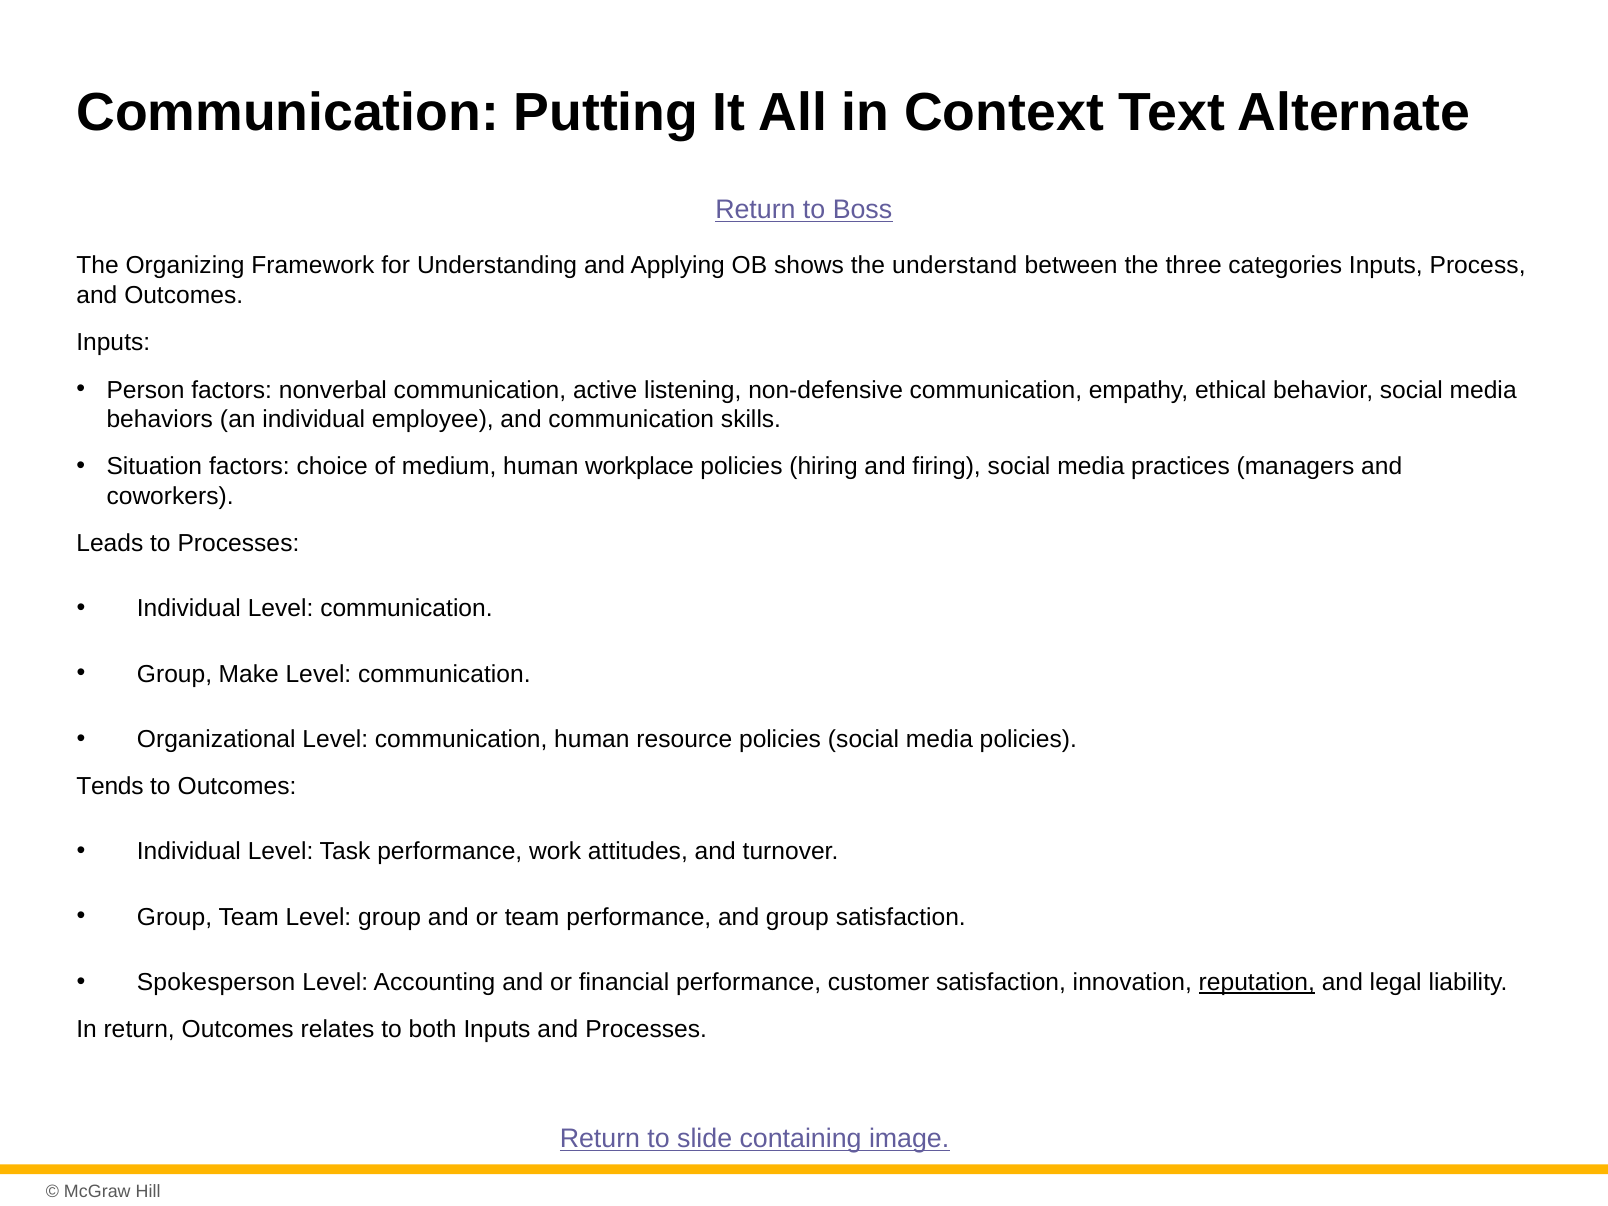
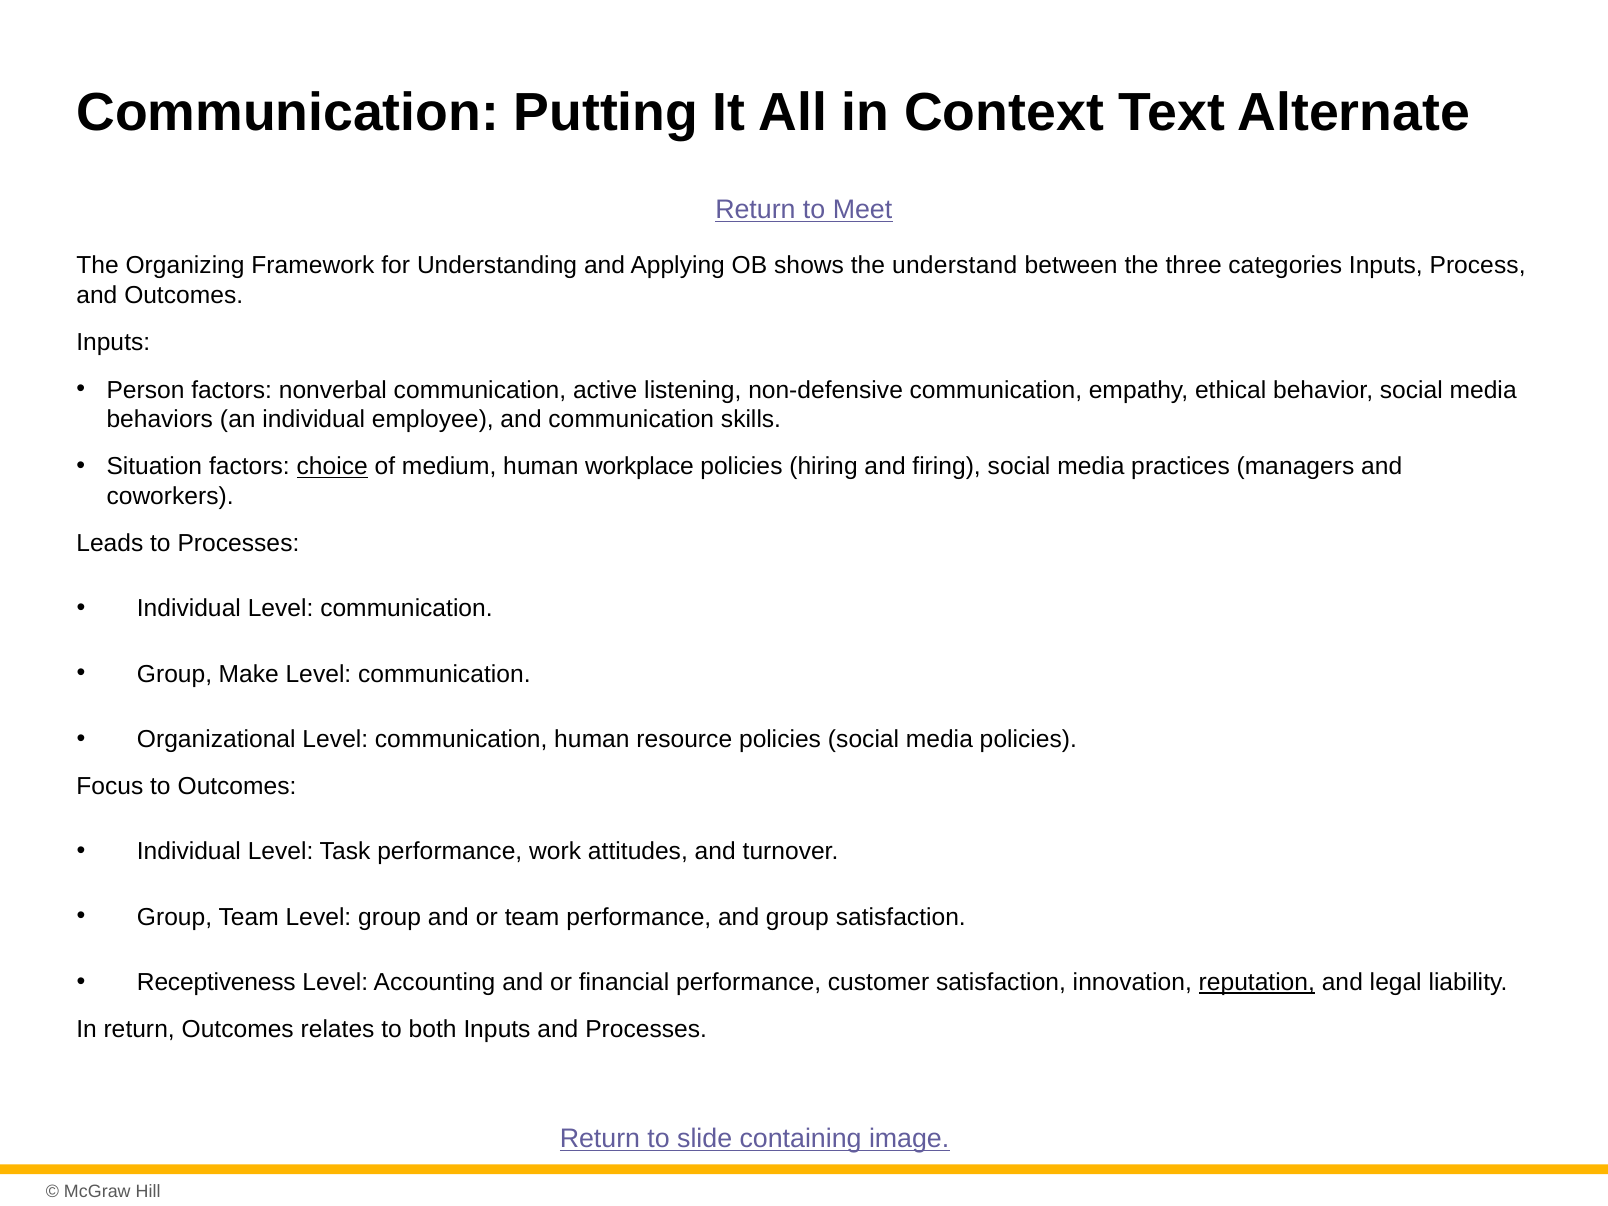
Boss: Boss -> Meet
choice underline: none -> present
Tends: Tends -> Focus
Spokesperson: Spokesperson -> Receptiveness
